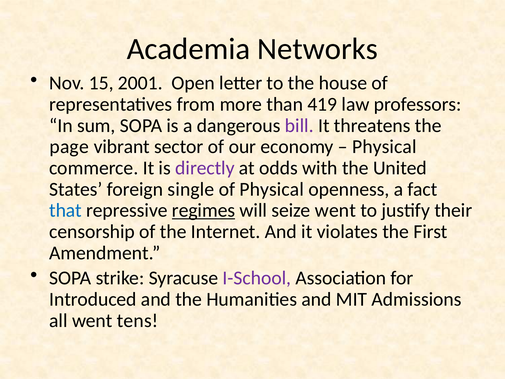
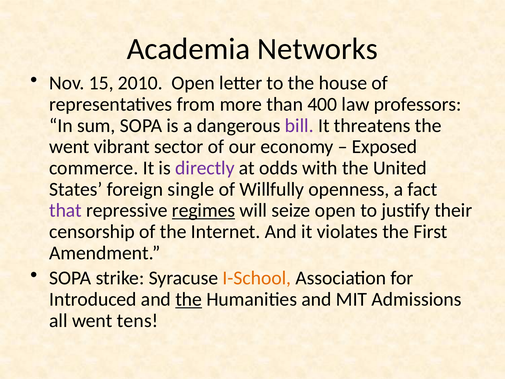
2001: 2001 -> 2010
419: 419 -> 400
page at (69, 147): page -> went
Physical at (384, 147): Physical -> Exposed
of Physical: Physical -> Willfully
that colour: blue -> purple
seize went: went -> open
I-School colour: purple -> orange
the at (189, 299) underline: none -> present
